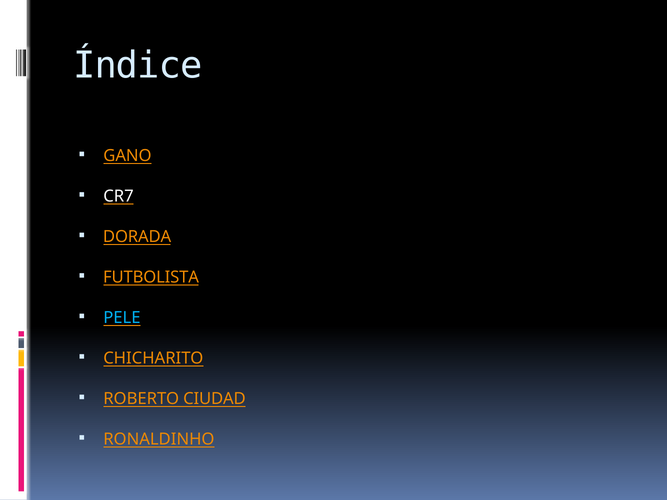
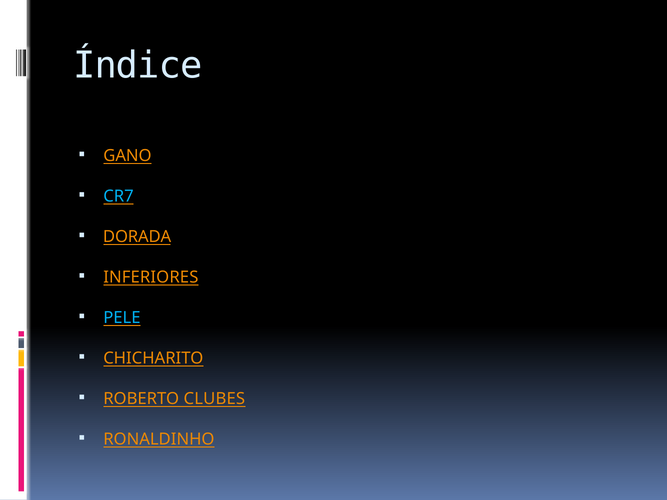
CR7 colour: white -> light blue
FUTBOLISTA: FUTBOLISTA -> INFERIORES
CIUDAD: CIUDAD -> CLUBES
